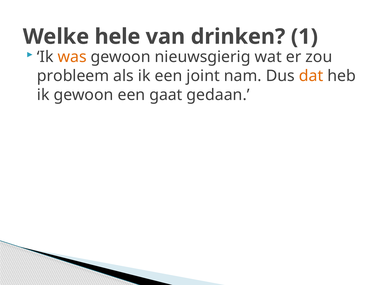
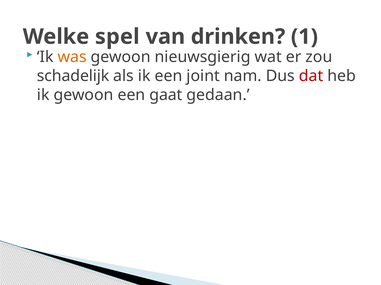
hele: hele -> spel
probleem: probleem -> schadelijk
dat colour: orange -> red
